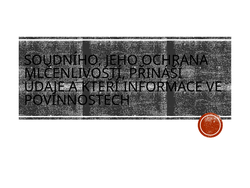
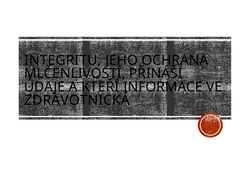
SOUDNÍHO: SOUDNÍHO -> INTEGRITU
POVINNOSTECH: POVINNOSTECH -> ZDRAVOTNICKÁ
